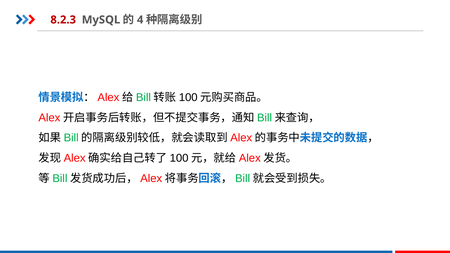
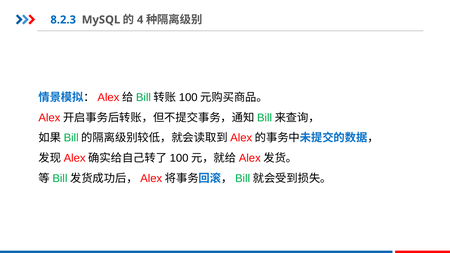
8.2.3 colour: red -> blue
